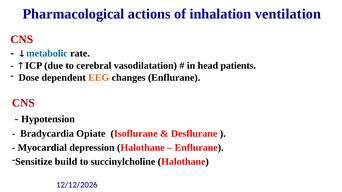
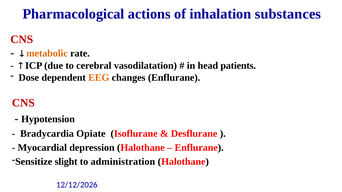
ventilation: ventilation -> substances
metabolic colour: blue -> orange
build: build -> slight
succinylcholine: succinylcholine -> administration
